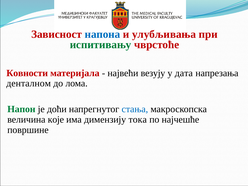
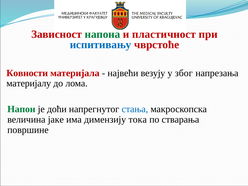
напона colour: blue -> green
улубљивања: улубљивања -> пластичност
испитивању colour: green -> blue
дата: дата -> због
денталном: денталном -> материјалу
које: које -> јаке
најчешће: најчешће -> стварања
